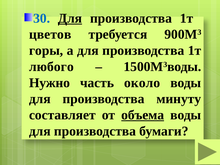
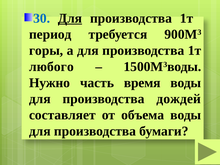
цветов: цветов -> период
около: около -> время
минуту: минуту -> дождей
объема underline: present -> none
